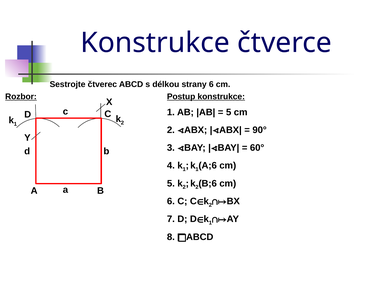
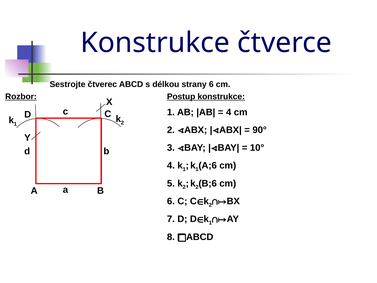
5 at (229, 112): 5 -> 4
60°: 60° -> 10°
